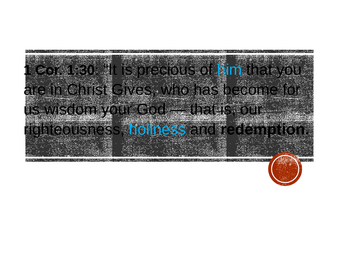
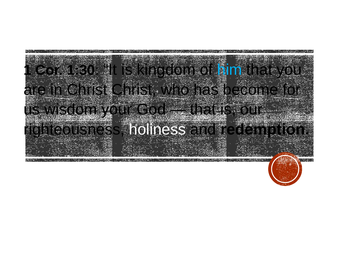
precious: precious -> kingdom
Christ Gives: Gives -> Christ
holiness colour: light blue -> white
